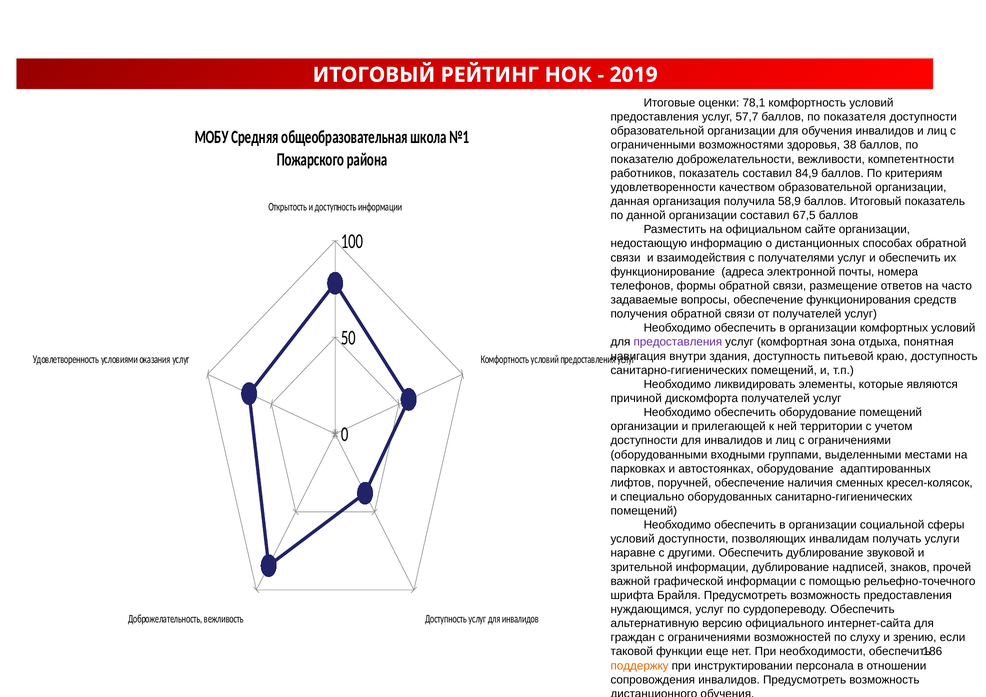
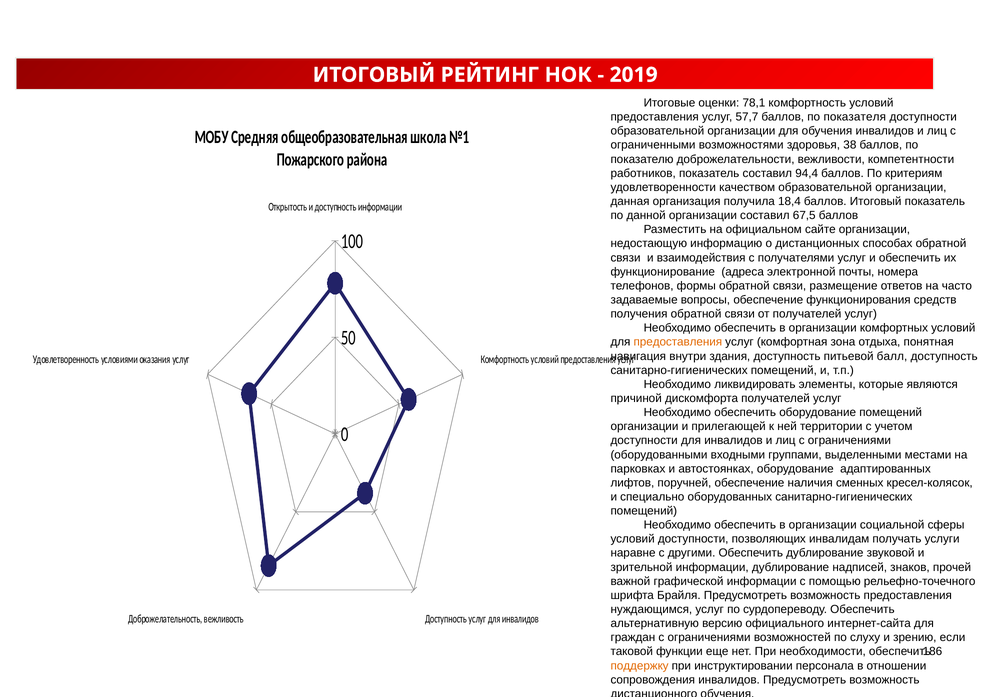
84,9: 84,9 -> 94,4
58,9: 58,9 -> 18,4
предоставления at (678, 342) colour: purple -> orange
краю: краю -> балл
